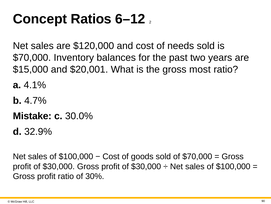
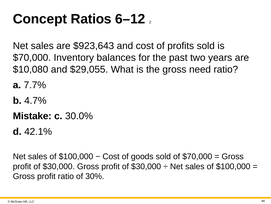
$120,000: $120,000 -> $923,643
needs: needs -> profits
$15,000: $15,000 -> $10,080
$20,001: $20,001 -> $29,055
most: most -> need
4.1%: 4.1% -> 7.7%
32.9%: 32.9% -> 42.1%
